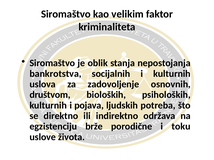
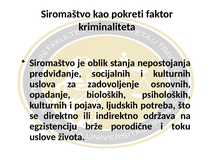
velikim: velikim -> pokreti
bankrotstva: bankrotstva -> predviđanje
društvom: društvom -> opadanje
